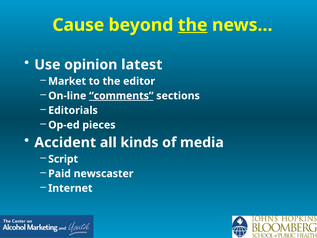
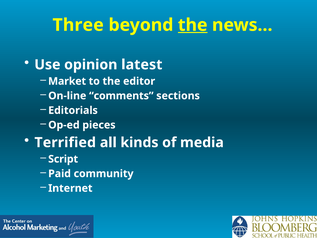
Cause: Cause -> Three
comments underline: present -> none
Accident: Accident -> Terrified
newscaster: newscaster -> community
